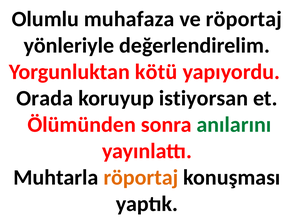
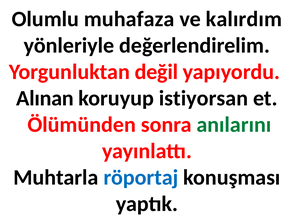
ve röportaj: röportaj -> kalırdım
kötü: kötü -> değil
Orada: Orada -> Alınan
röportaj at (141, 178) colour: orange -> blue
